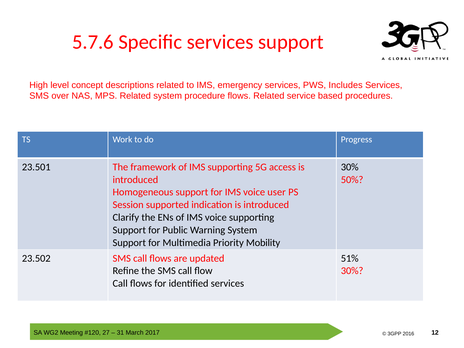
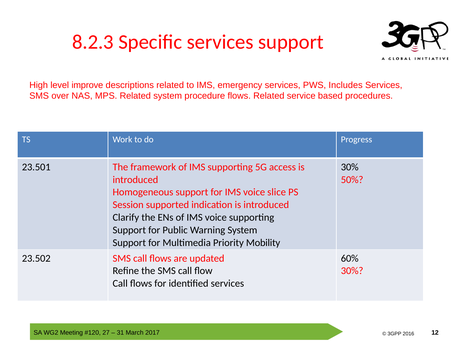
5.7.6: 5.7.6 -> 8.2.3
concept: concept -> improve
user: user -> slice
51%: 51% -> 60%
